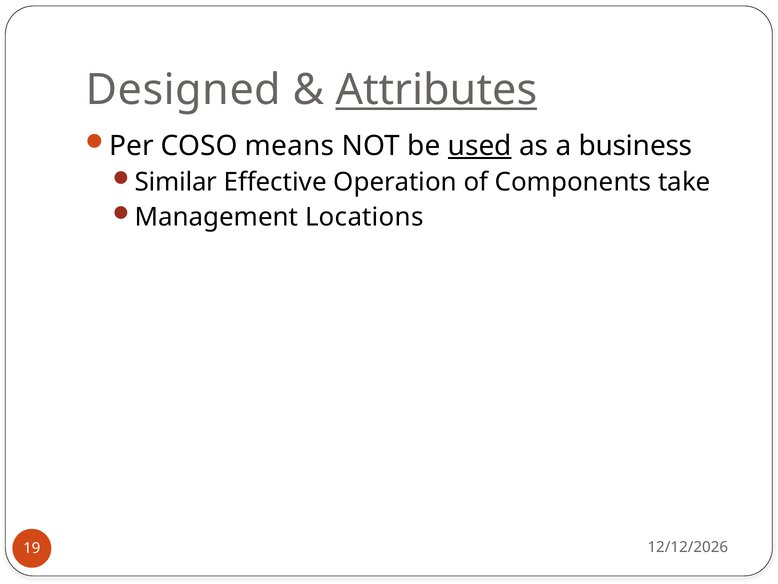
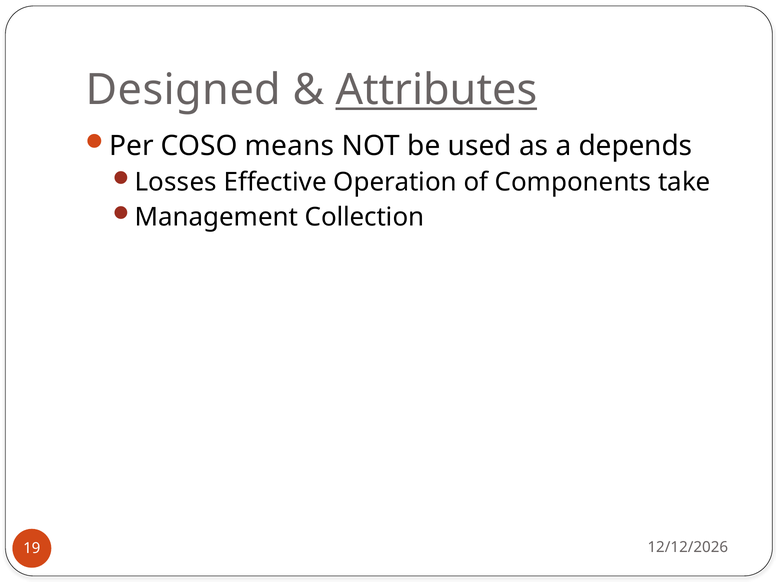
used underline: present -> none
business: business -> depends
Similar: Similar -> Losses
Locations: Locations -> Collection
